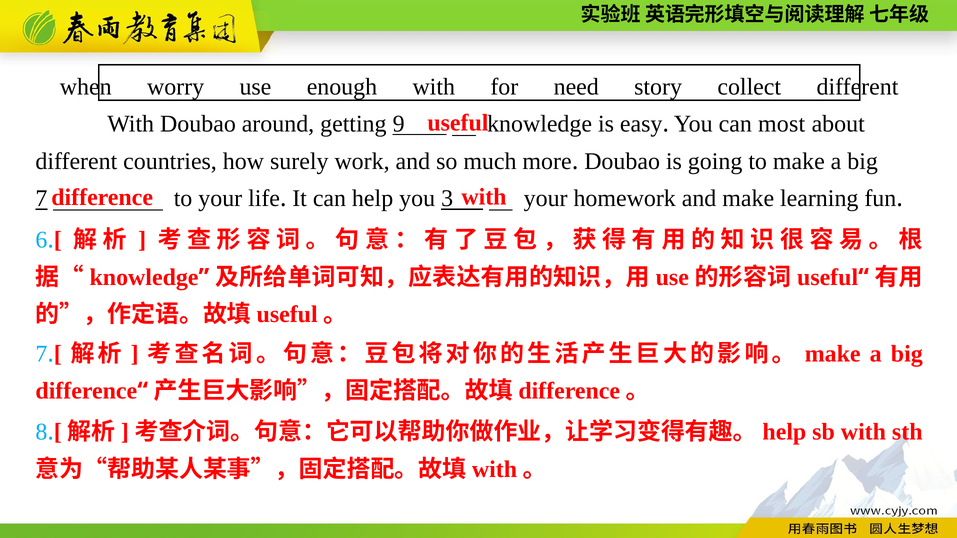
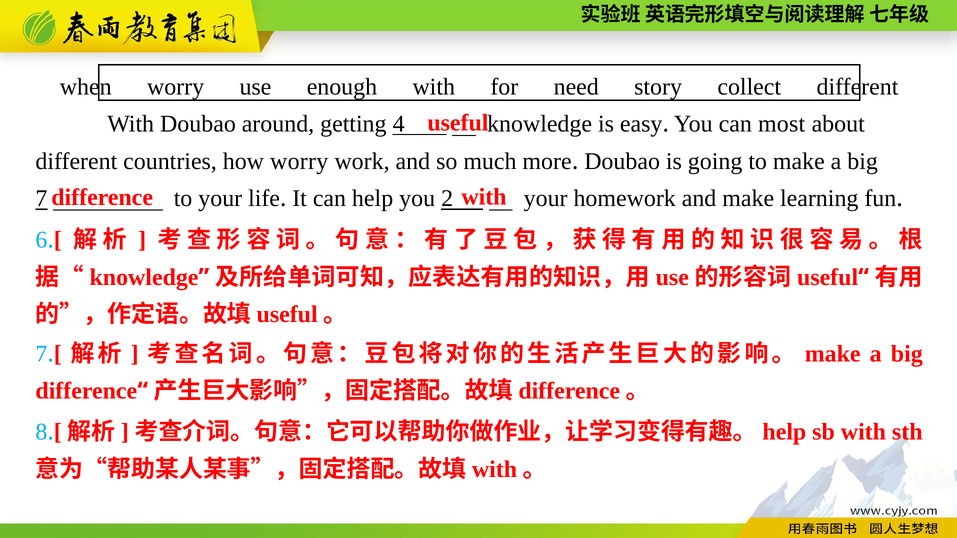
9: 9 -> 4
how surely: surely -> worry
3: 3 -> 2
